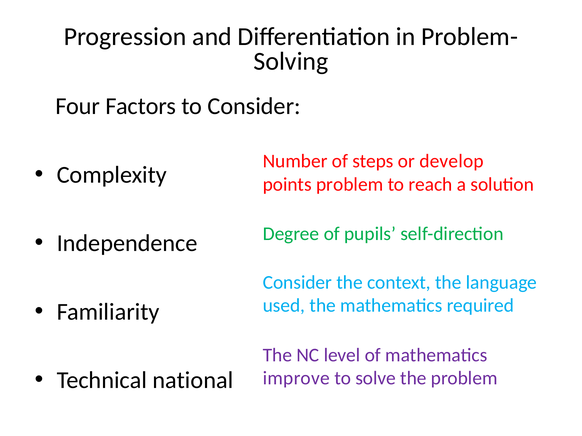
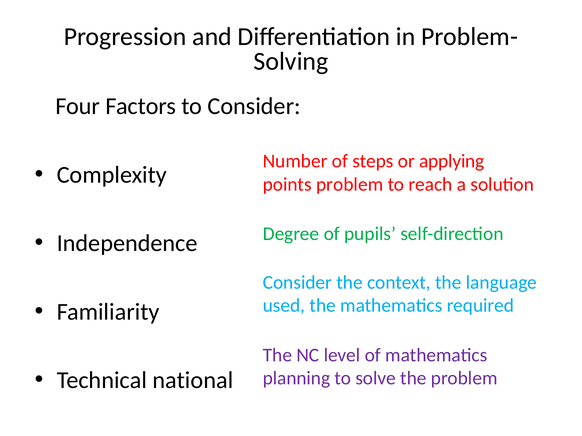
develop: develop -> applying
improve: improve -> planning
